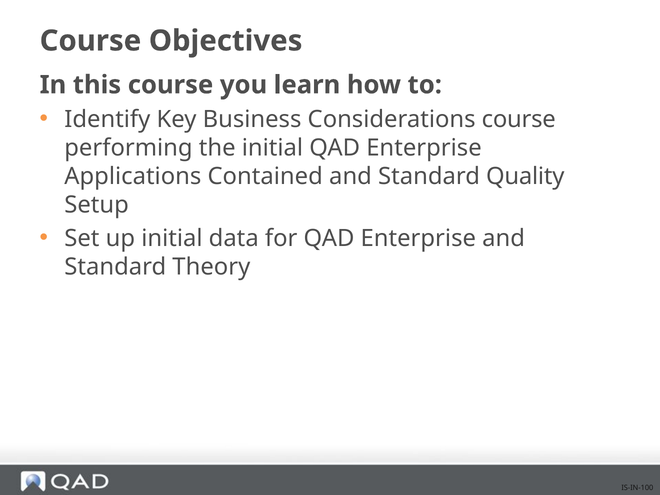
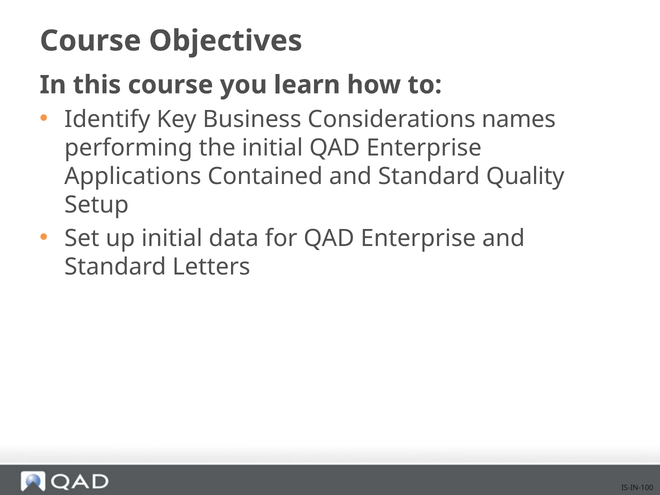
Considerations course: course -> names
Theory: Theory -> Letters
